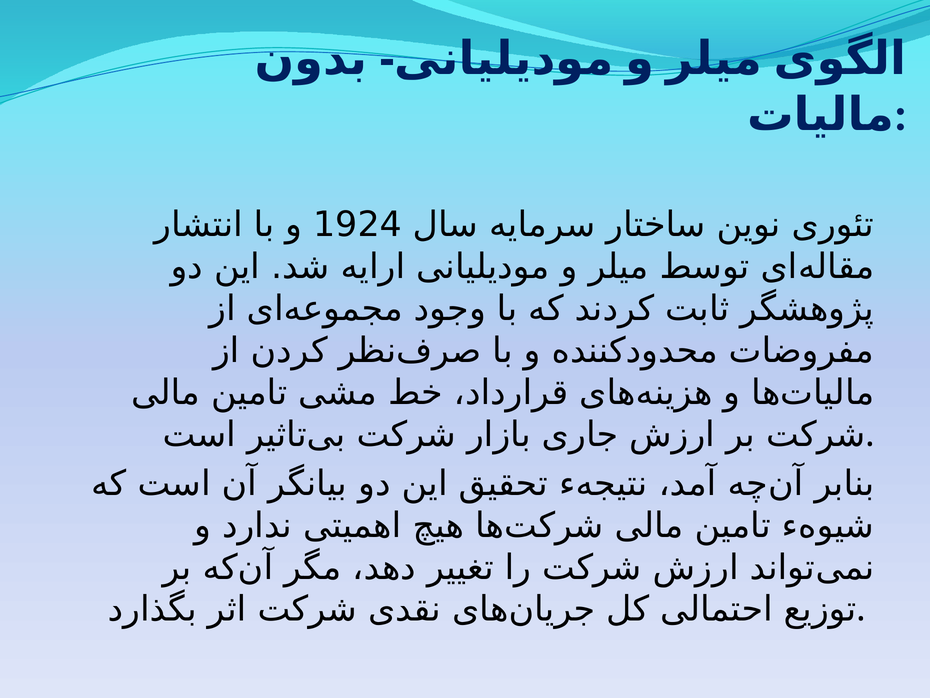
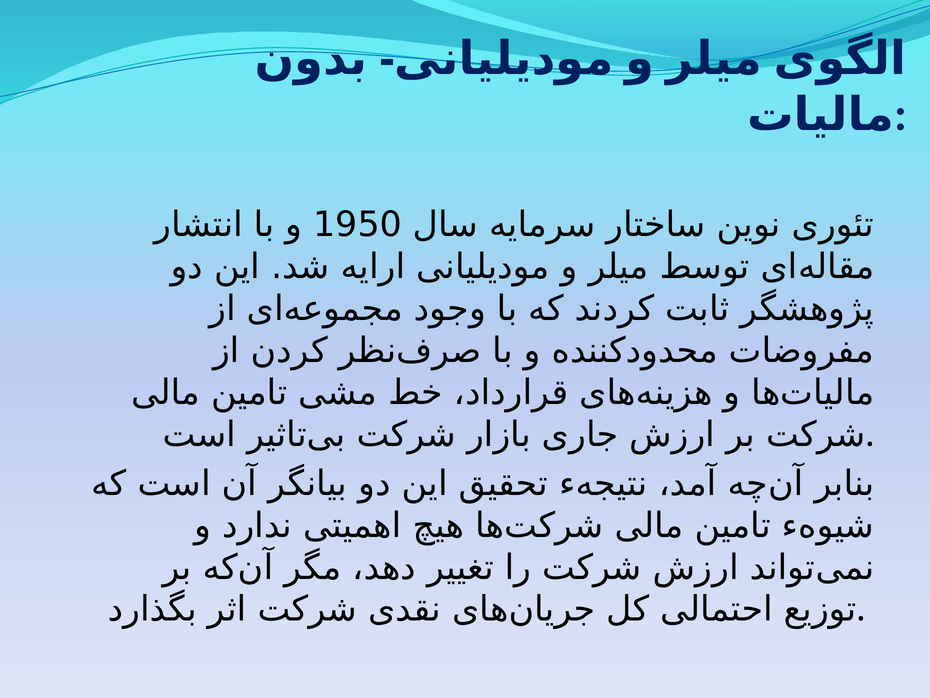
1924: 1924 -> 1950
